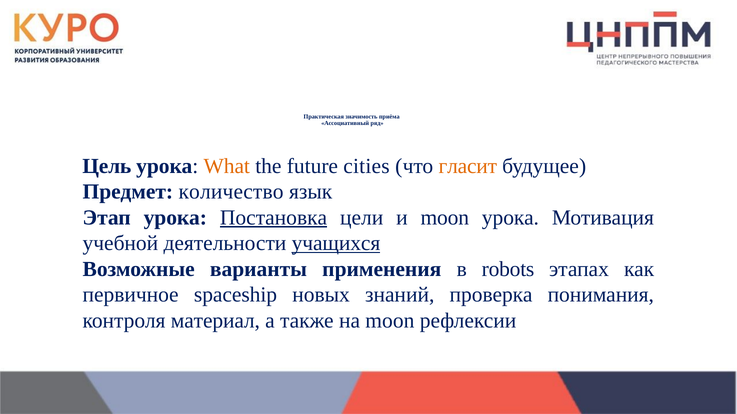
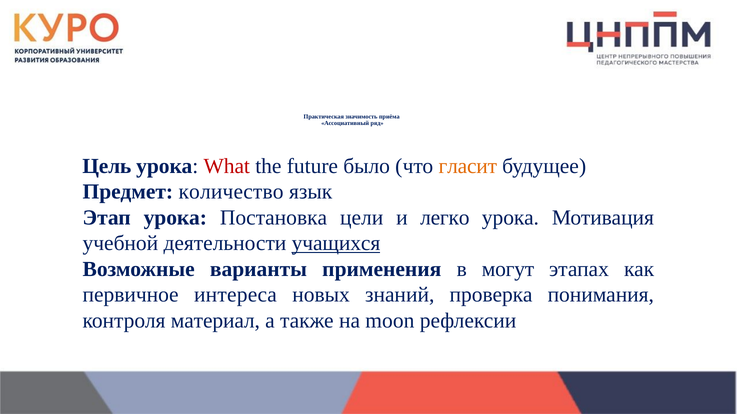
What colour: orange -> red
cities: cities -> было
Постановка underline: present -> none
и moon: moon -> легко
robots: robots -> могут
spaceship: spaceship -> интереса
